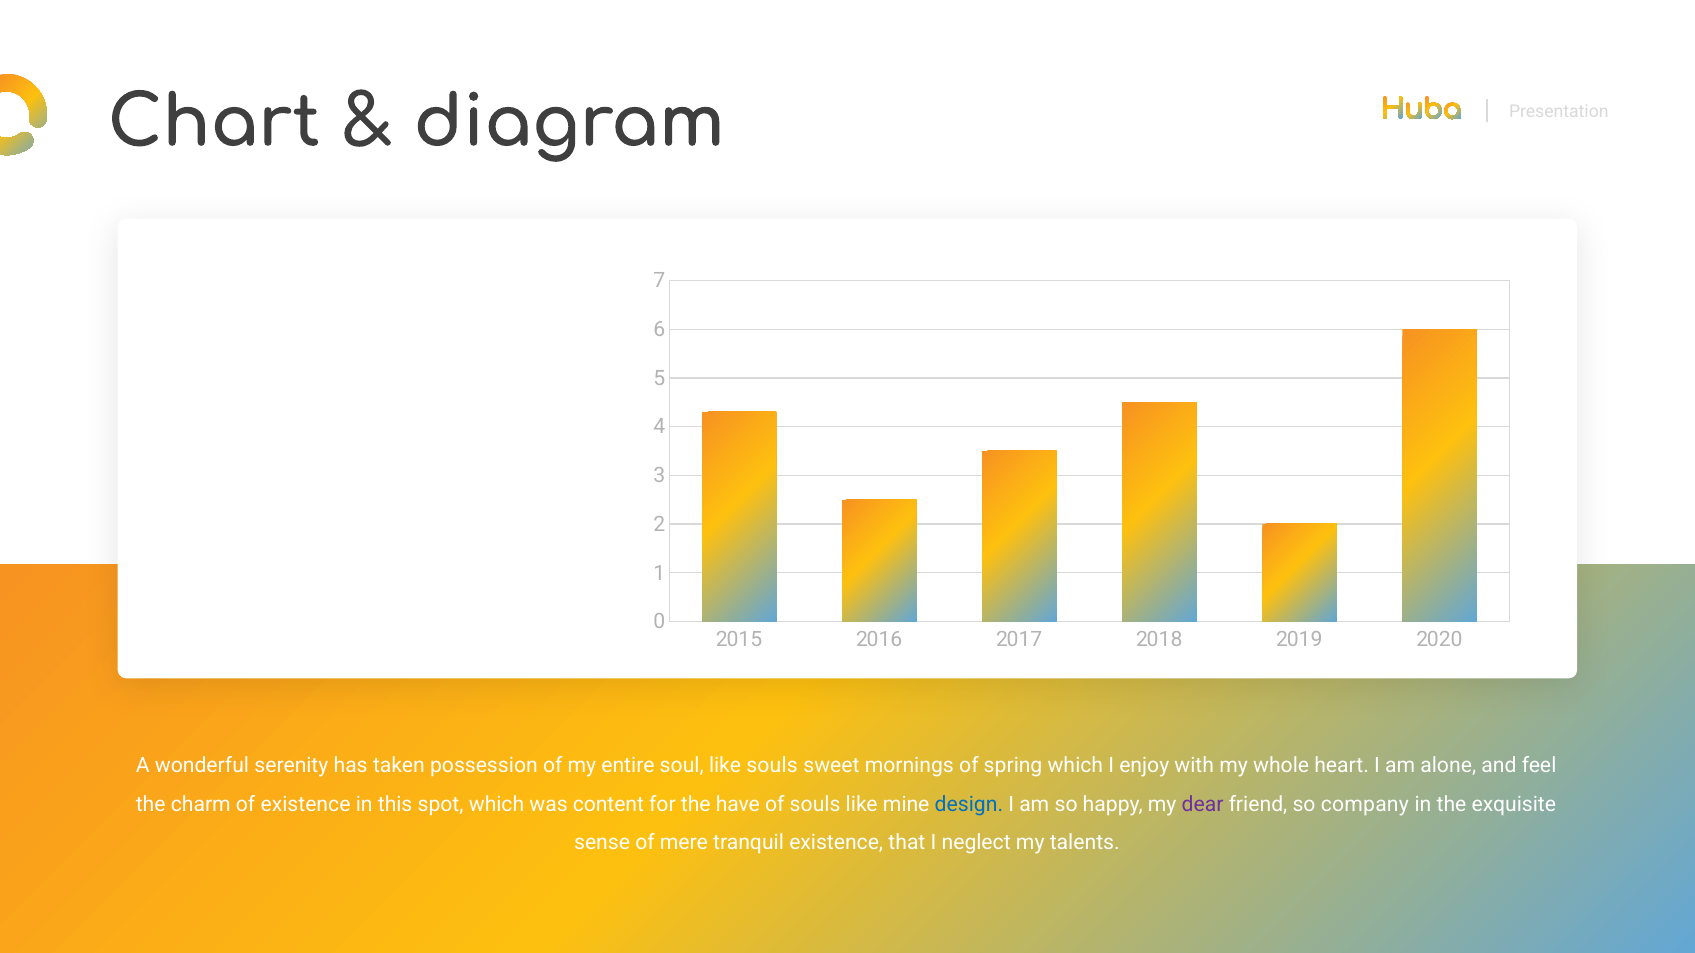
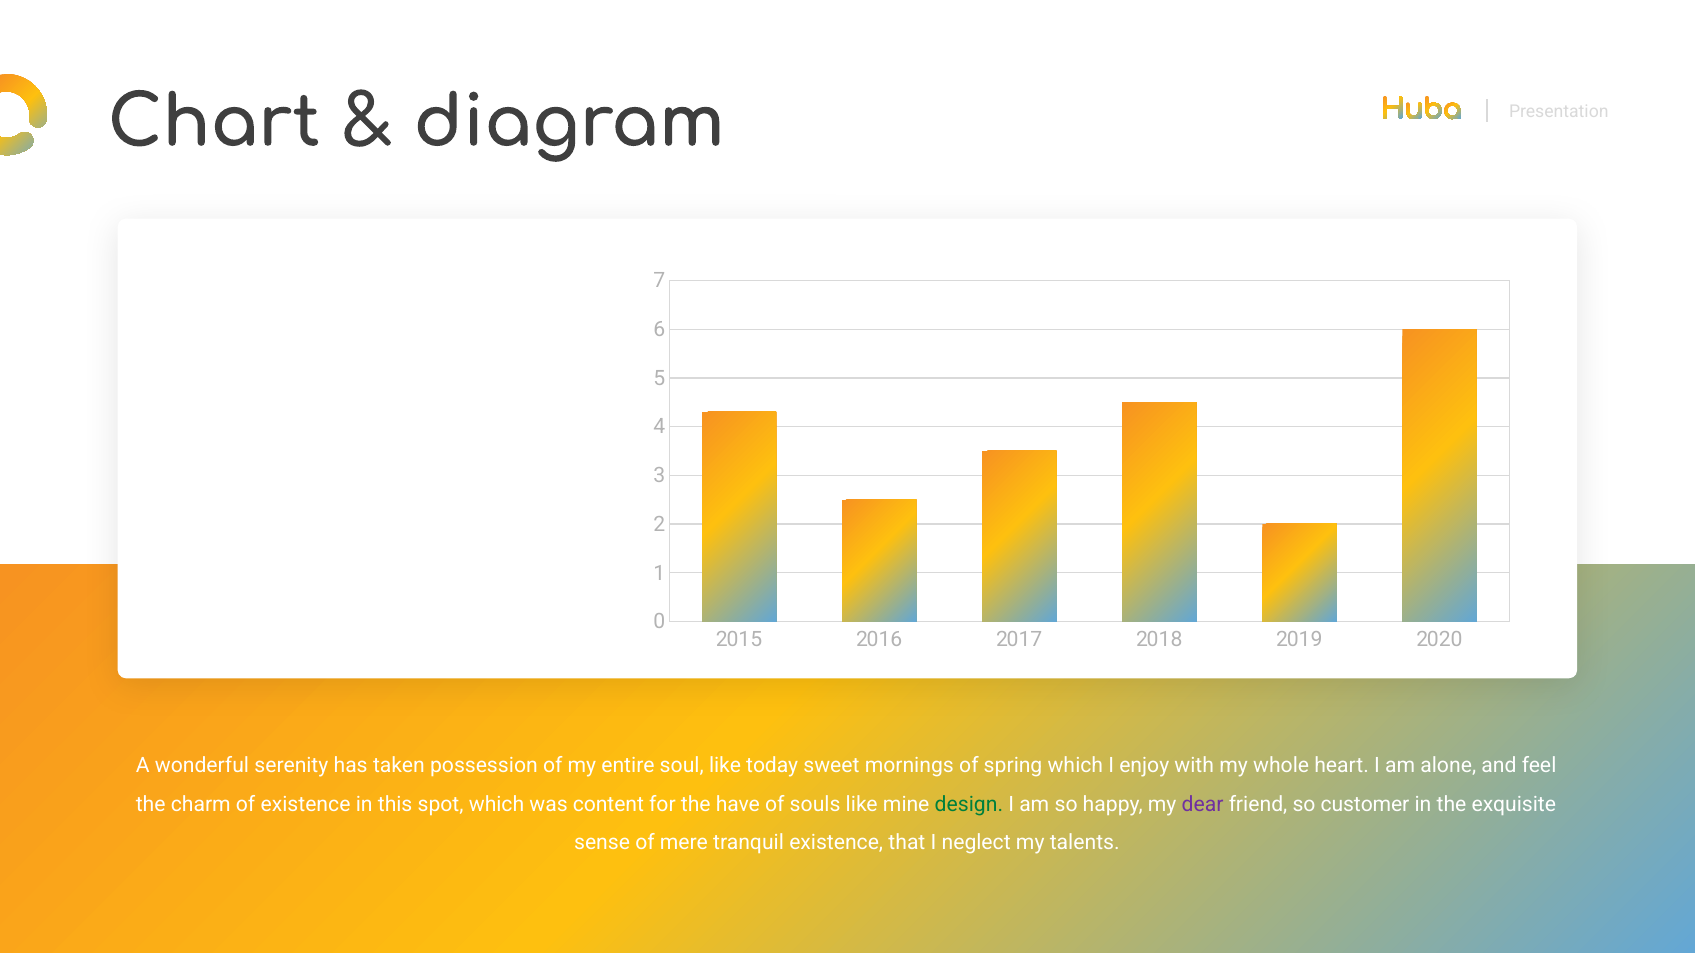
like souls: souls -> today
design colour: blue -> green
company: company -> customer
